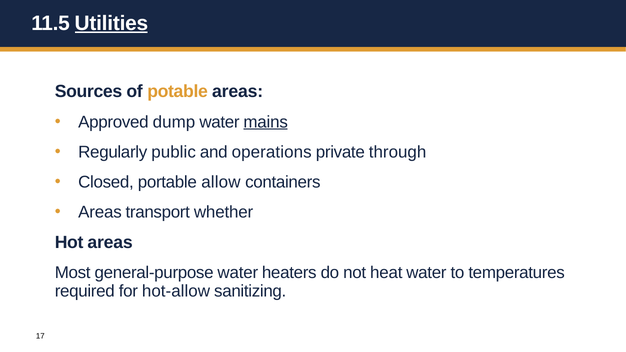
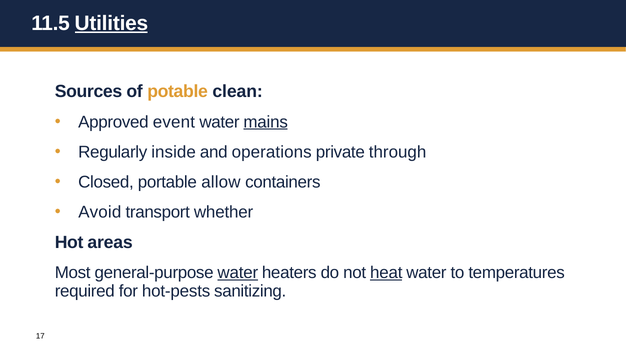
potable areas: areas -> clean
dump: dump -> event
public: public -> inside
Areas at (100, 212): Areas -> Avoid
water at (238, 273) underline: none -> present
heat underline: none -> present
hot-allow: hot-allow -> hot-pests
